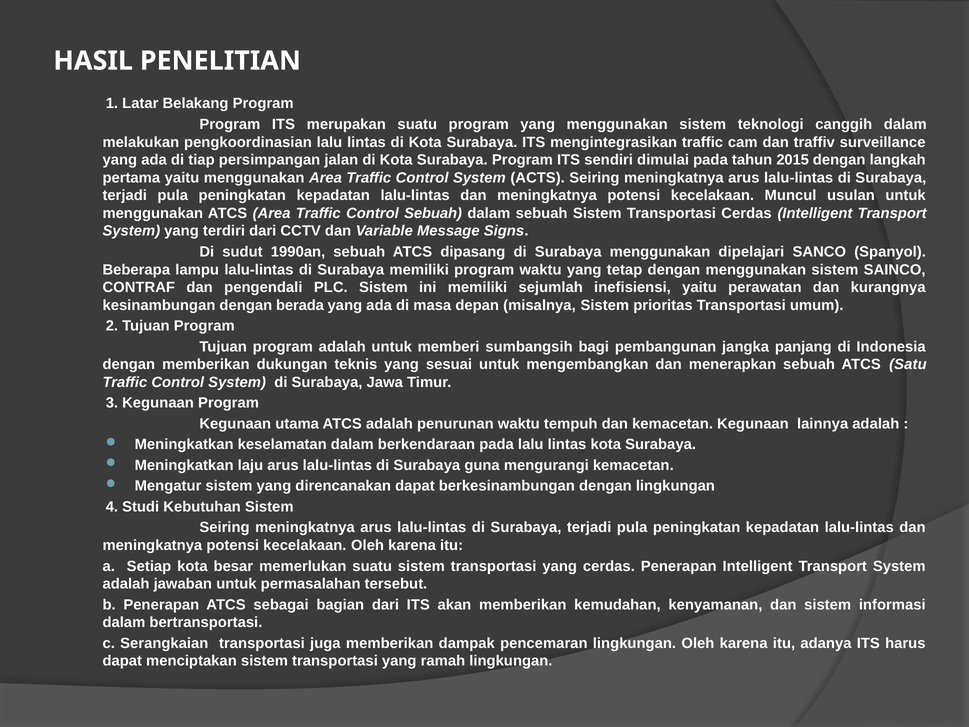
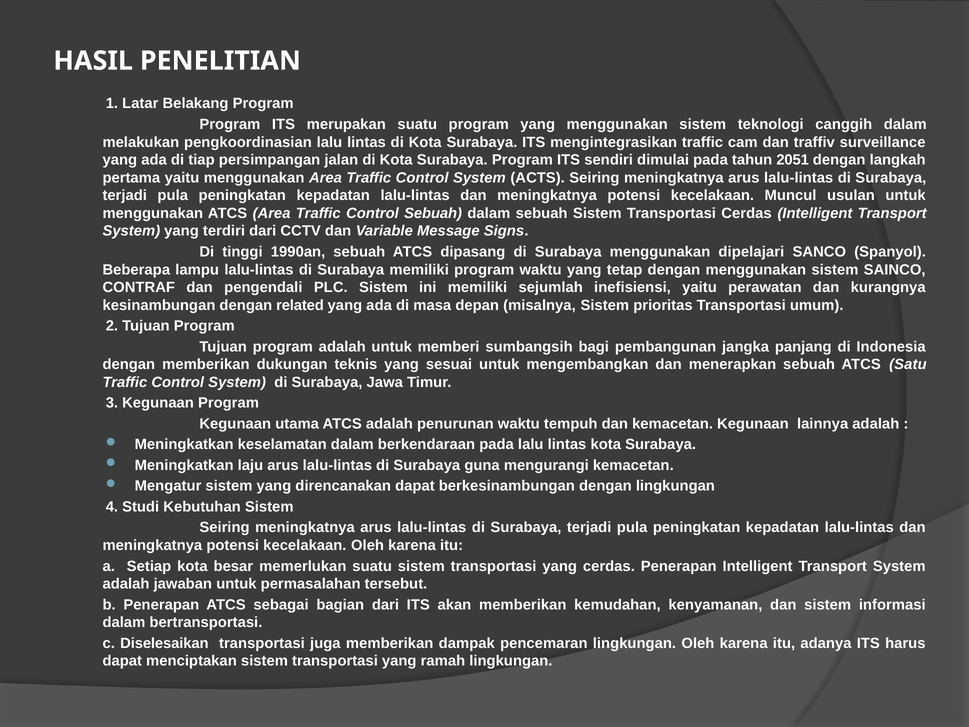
2015: 2015 -> 2051
sudut: sudut -> tinggi
berada: berada -> related
Serangkaian: Serangkaian -> Diselesaikan
